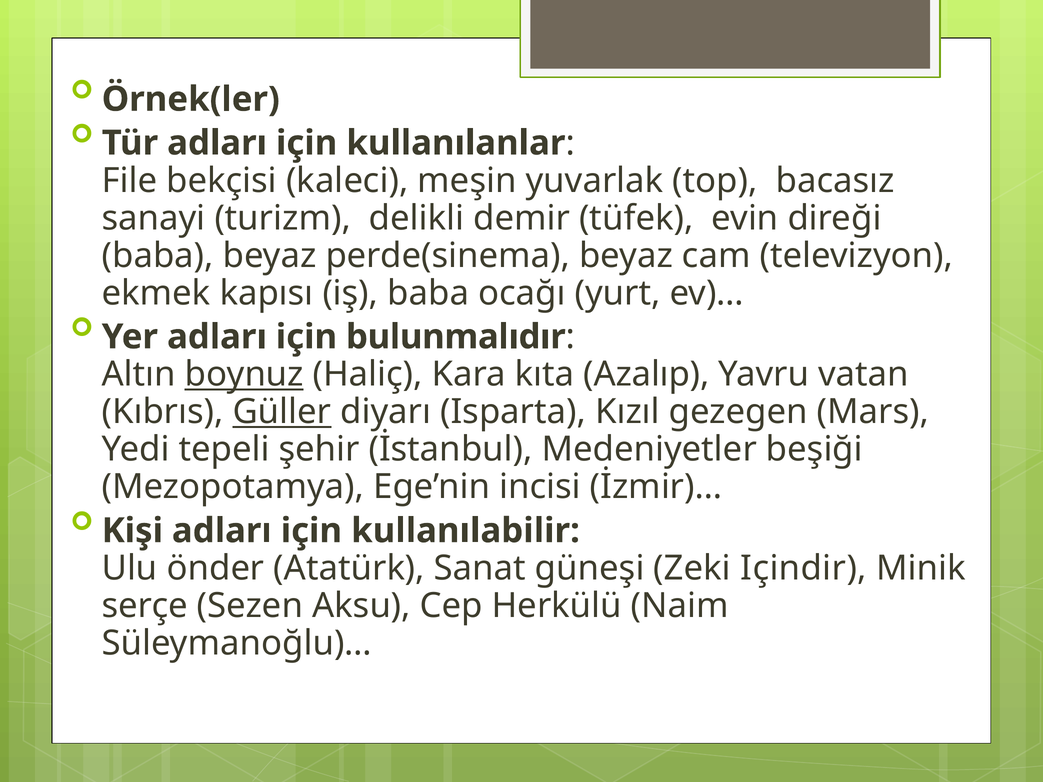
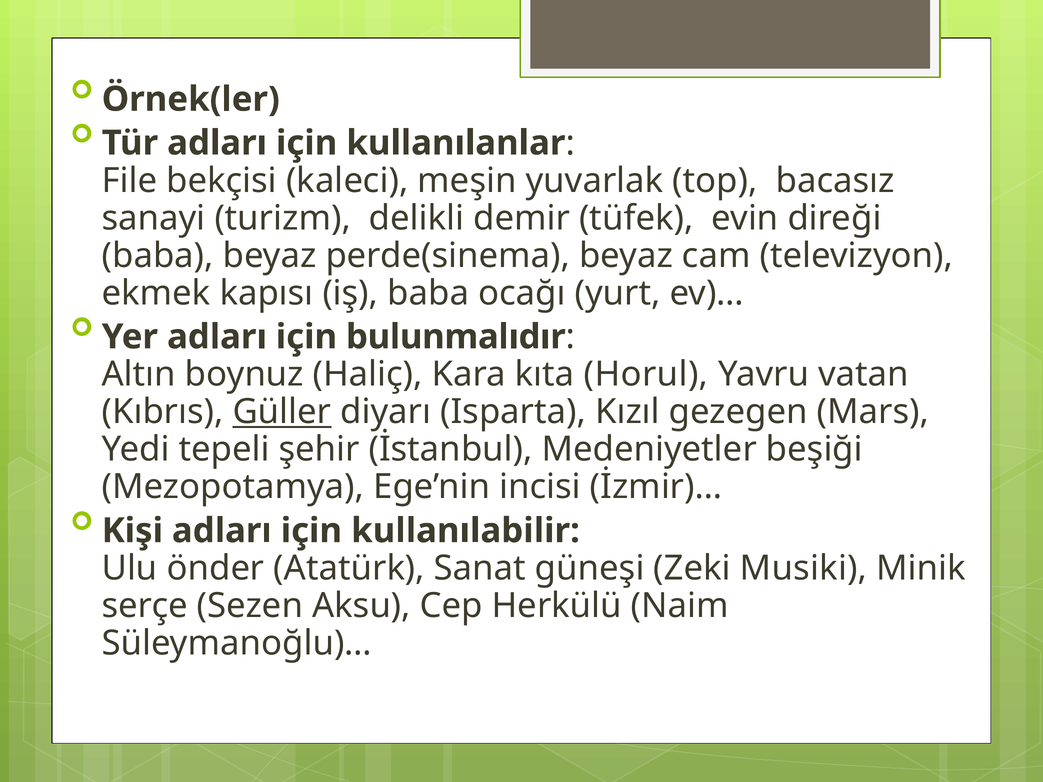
boynuz underline: present -> none
Azalıp: Azalıp -> Horul
Içindir: Içindir -> Musiki
